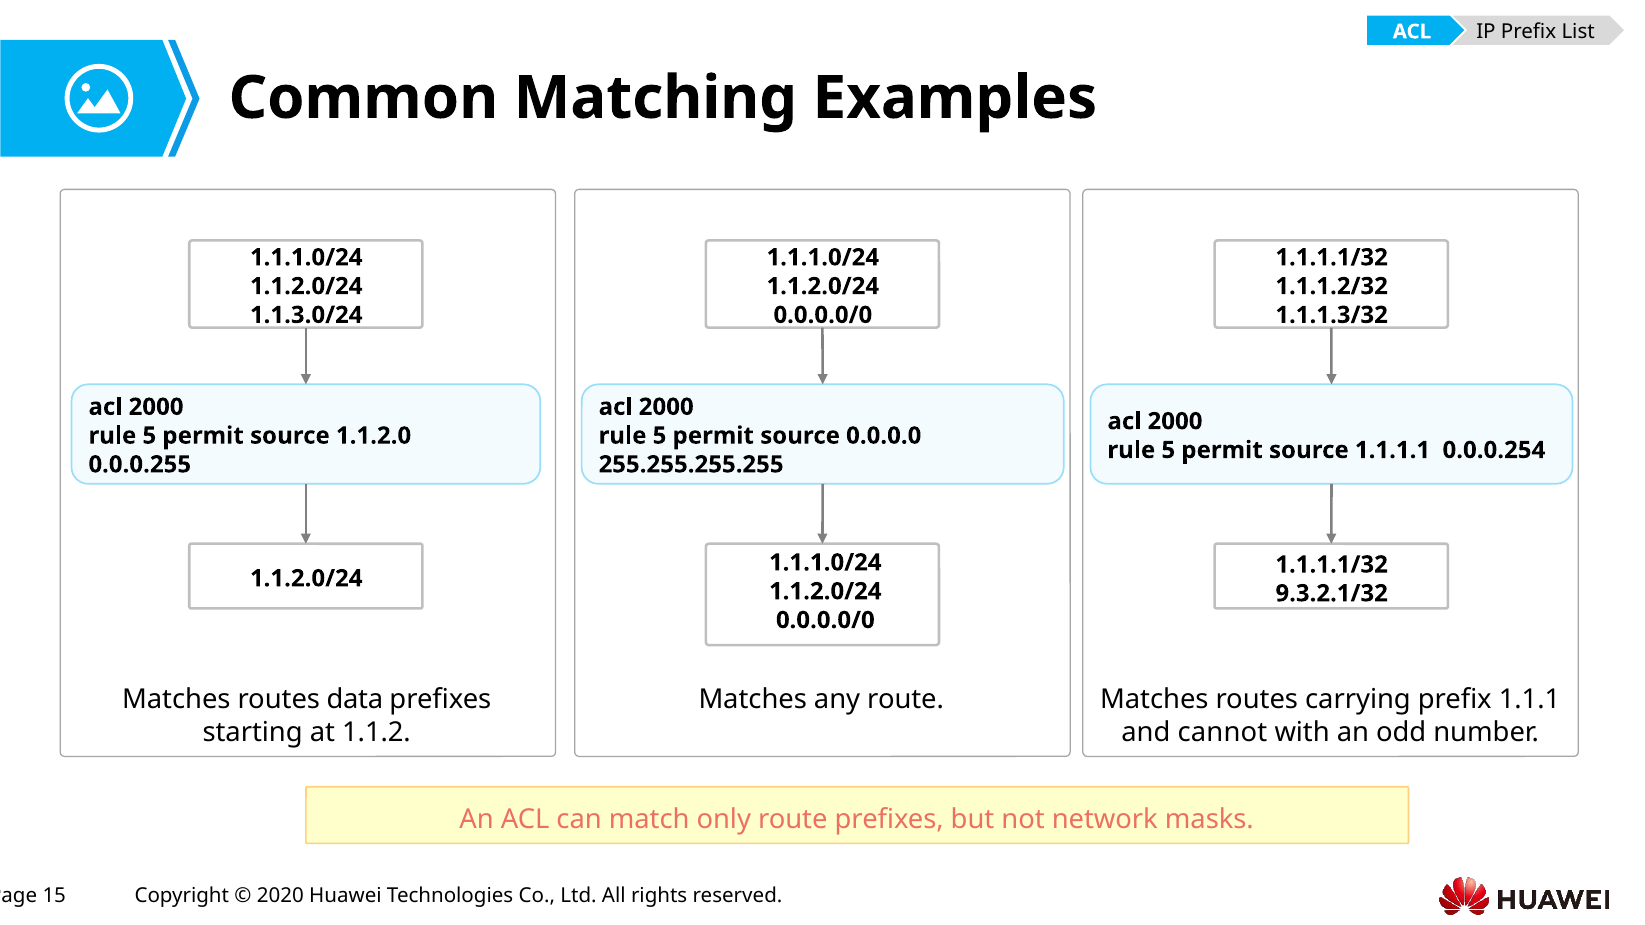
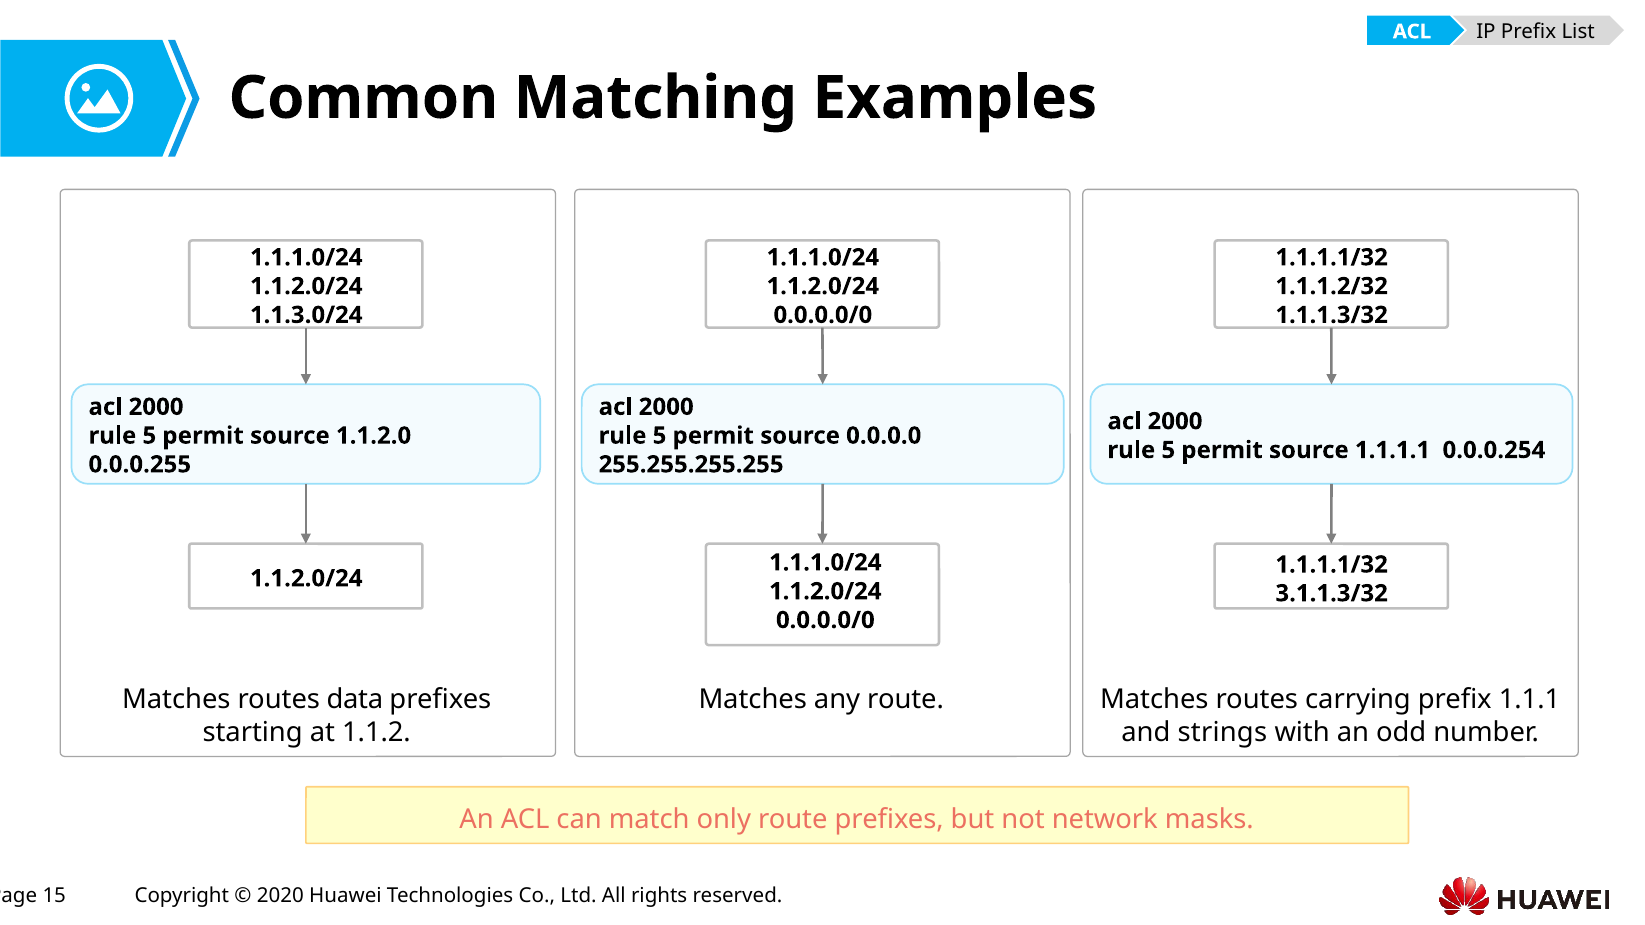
9.3.2.1/32: 9.3.2.1/32 -> 3.1.1.3/32
cannot: cannot -> strings
